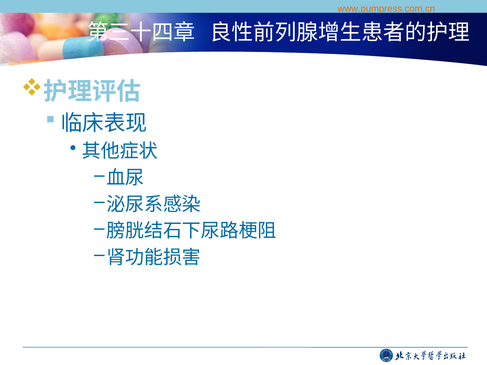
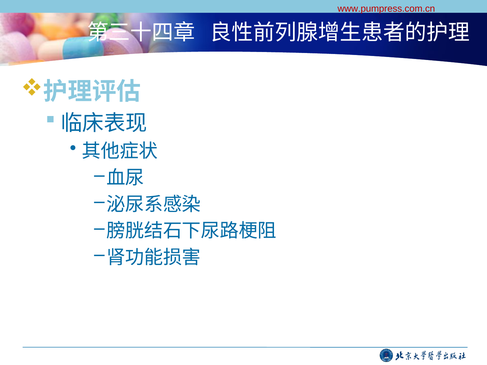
www.pumpress.com.cn colour: orange -> red
